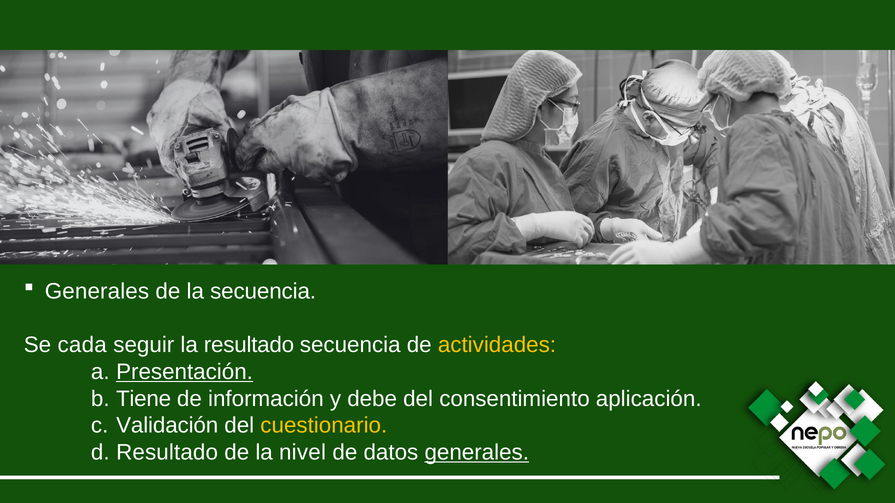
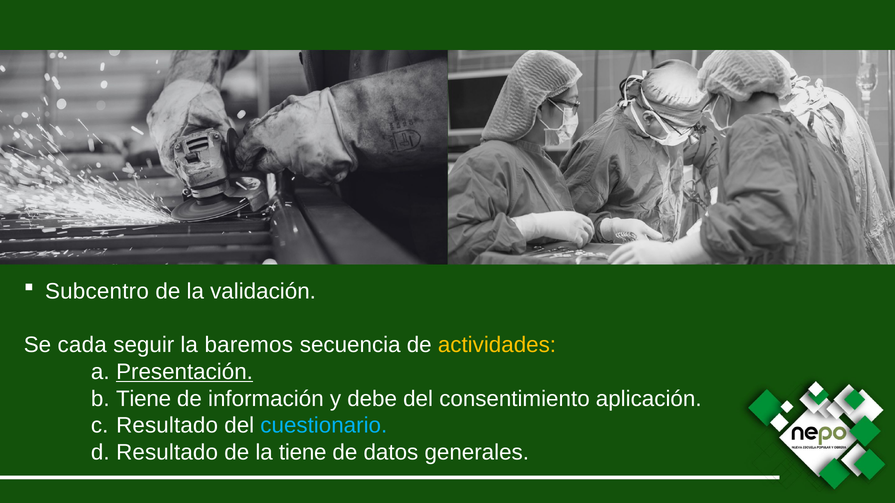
Generales at (97, 292): Generales -> Subcentro
la secuencia: secuencia -> validación
la resultado: resultado -> baremos
Validación at (167, 426): Validación -> Resultado
cuestionario colour: yellow -> light blue
la nivel: nivel -> tiene
generales at (477, 453) underline: present -> none
